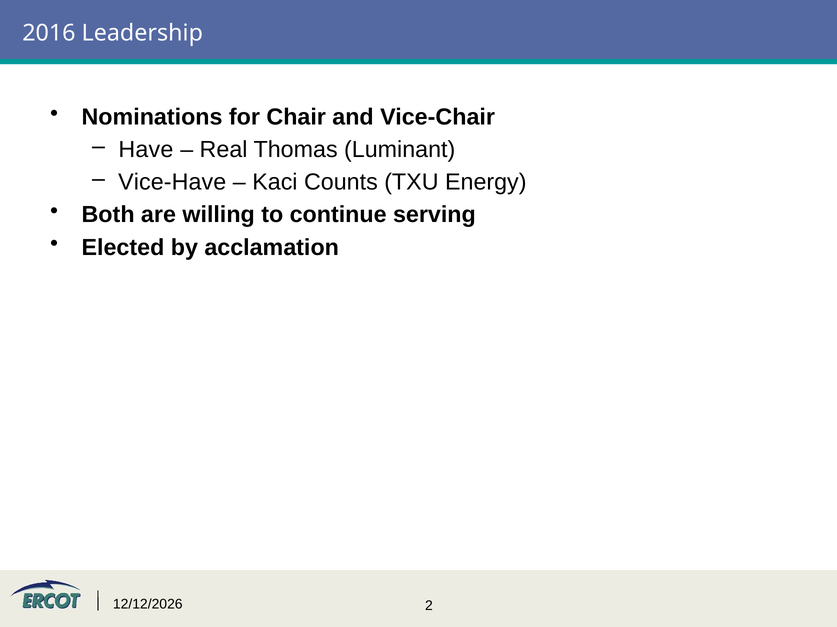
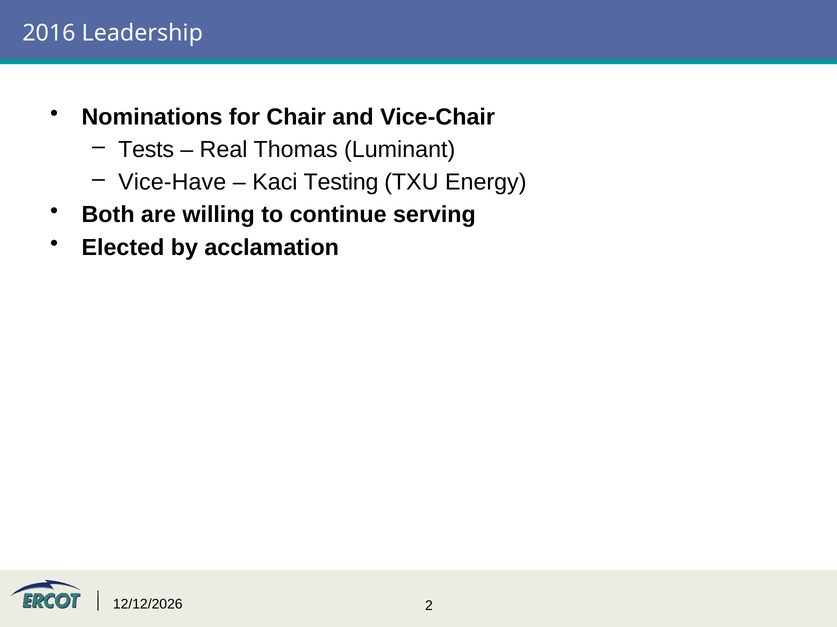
Have: Have -> Tests
Counts: Counts -> Testing
